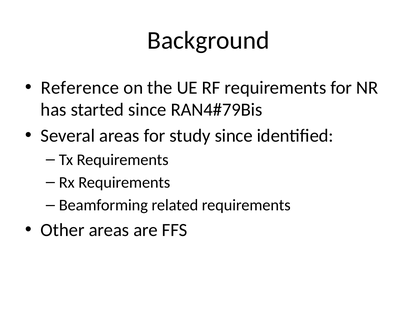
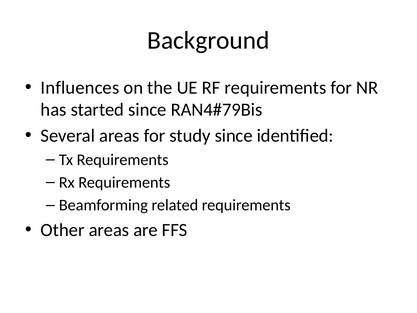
Reference: Reference -> Influences
